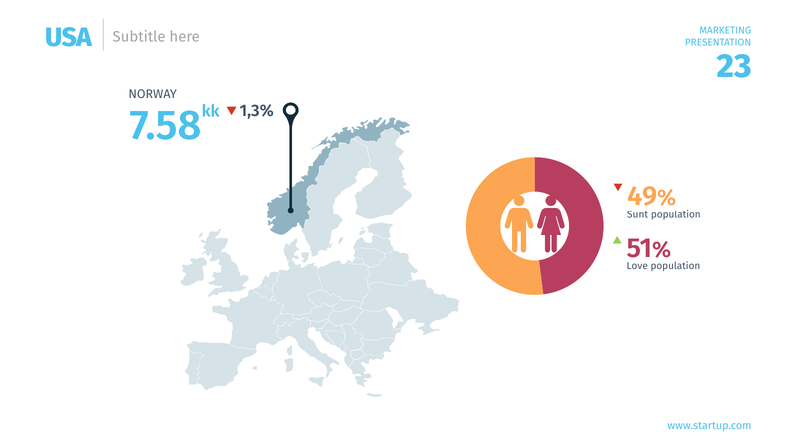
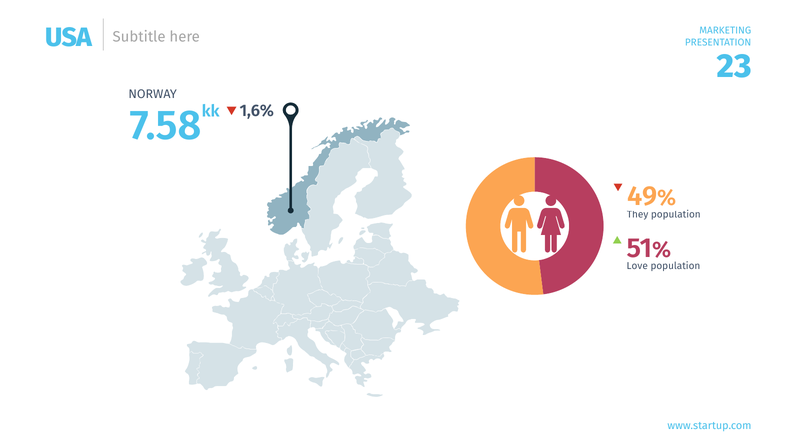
1,3%: 1,3% -> 1,6%
Sunt: Sunt -> They
